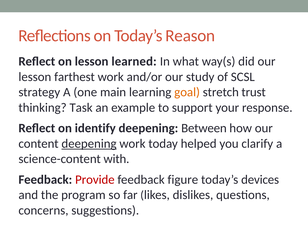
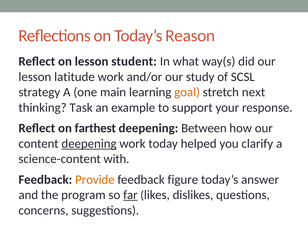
learned: learned -> student
farthest: farthest -> latitude
trust: trust -> next
identify: identify -> farthest
Provide colour: red -> orange
devices: devices -> answer
far underline: none -> present
